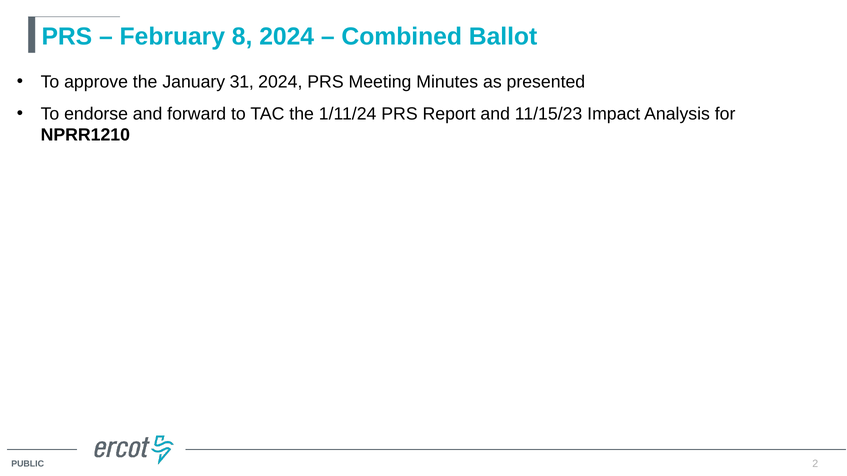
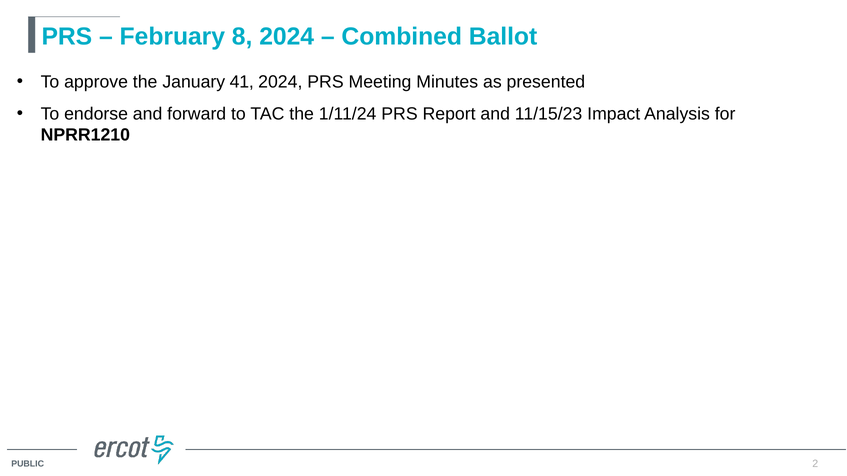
31: 31 -> 41
